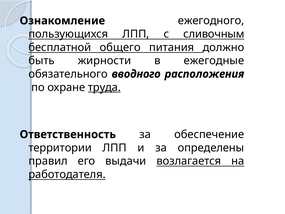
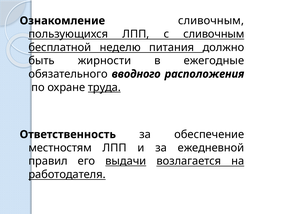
Ознакомление ежегодного: ежегодного -> сливочным
общего: общего -> неделю
территории: территории -> местностям
определены: определены -> ежедневной
выдачи underline: none -> present
